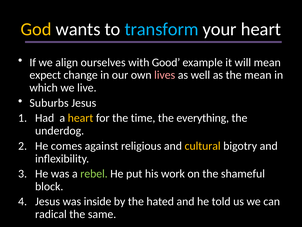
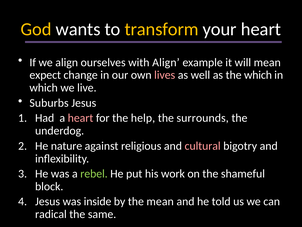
transform colour: light blue -> yellow
with Good: Good -> Align
the mean: mean -> which
heart at (81, 118) colour: yellow -> pink
time: time -> help
everything: everything -> surrounds
comes: comes -> nature
cultural colour: yellow -> pink
the hated: hated -> mean
